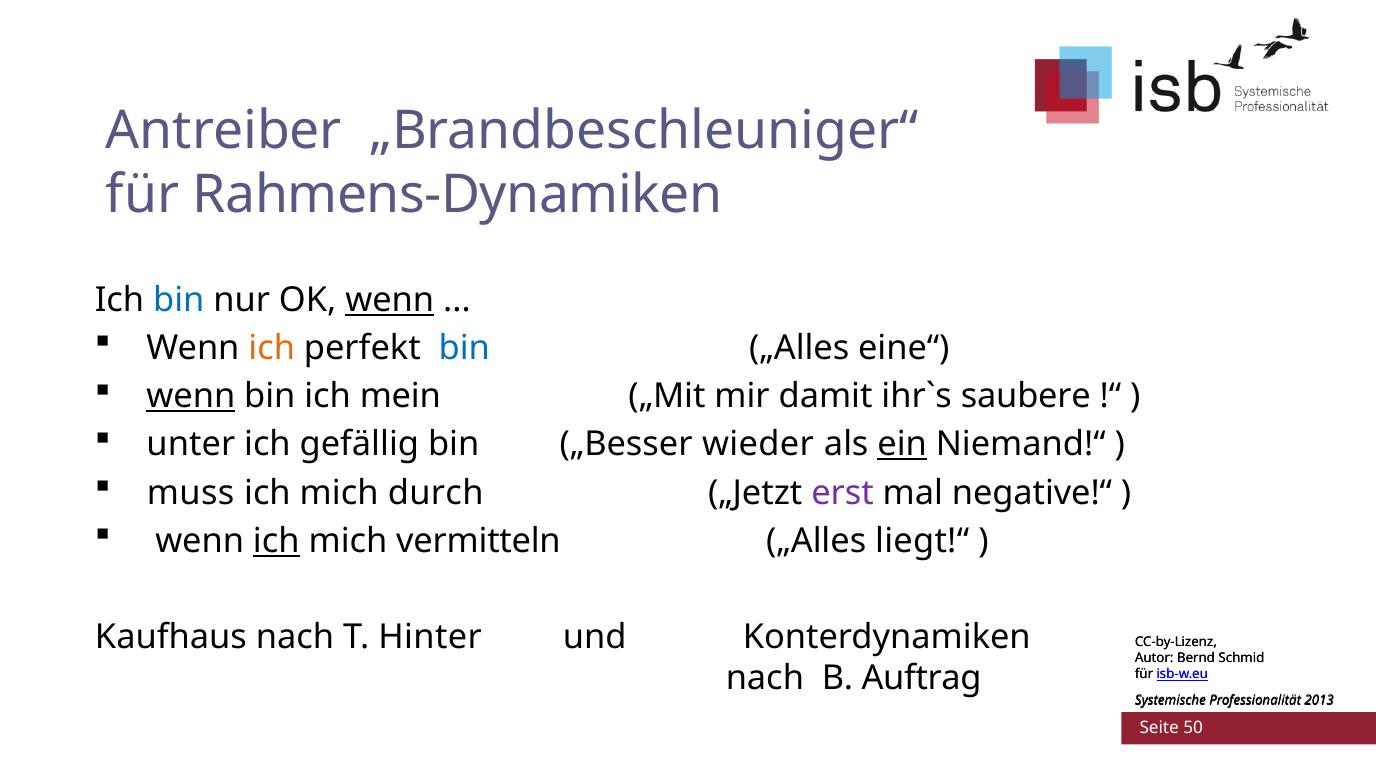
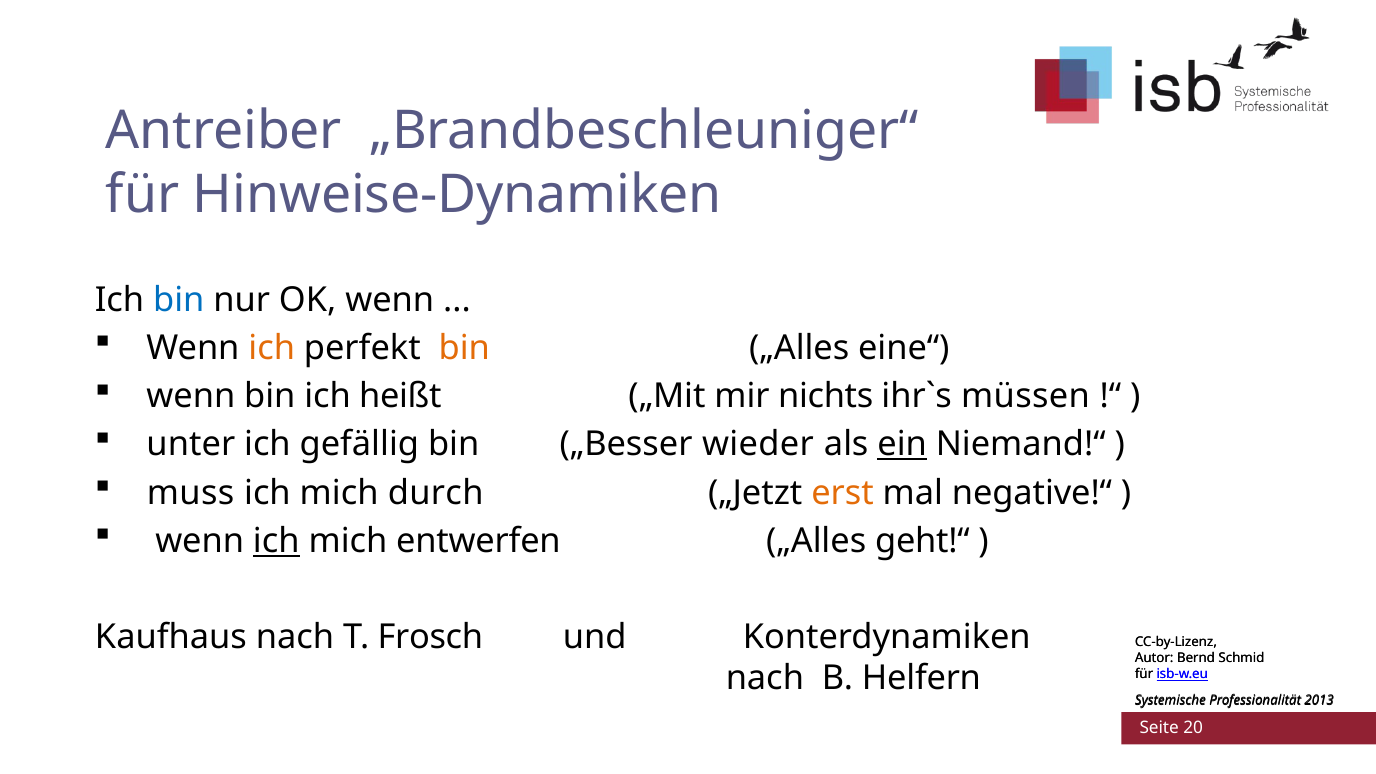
Rahmens-Dynamiken: Rahmens-Dynamiken -> Hinweise-Dynamiken
wenn at (390, 300) underline: present -> none
bin at (464, 348) colour: blue -> orange
wenn at (191, 396) underline: present -> none
mein: mein -> heißt
damit: damit -> nichts
saubere: saubere -> müssen
erst colour: purple -> orange
vermitteln: vermitteln -> entwerfen
liegt!“: liegt!“ -> geht!“
Hinter: Hinter -> Frosch
Auftrag: Auftrag -> Helfern
50: 50 -> 20
